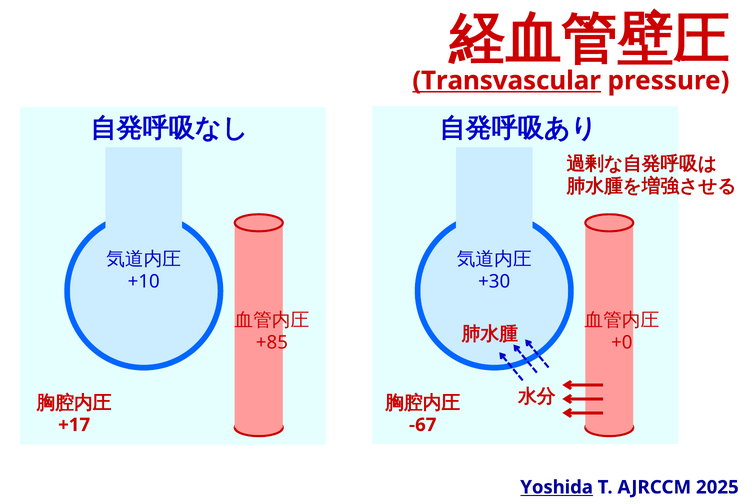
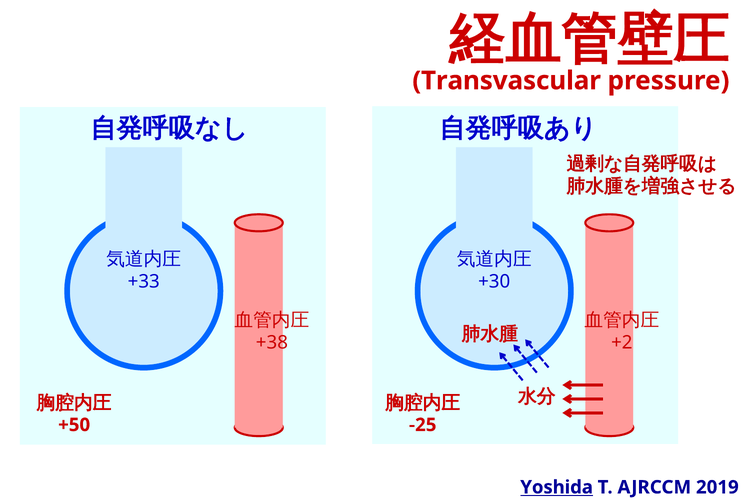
Transvascular underline: present -> none
+10: +10 -> +33
+85: +85 -> +38
+0: +0 -> +2
+17: +17 -> +50
-67: -67 -> -25
2025: 2025 -> 2019
